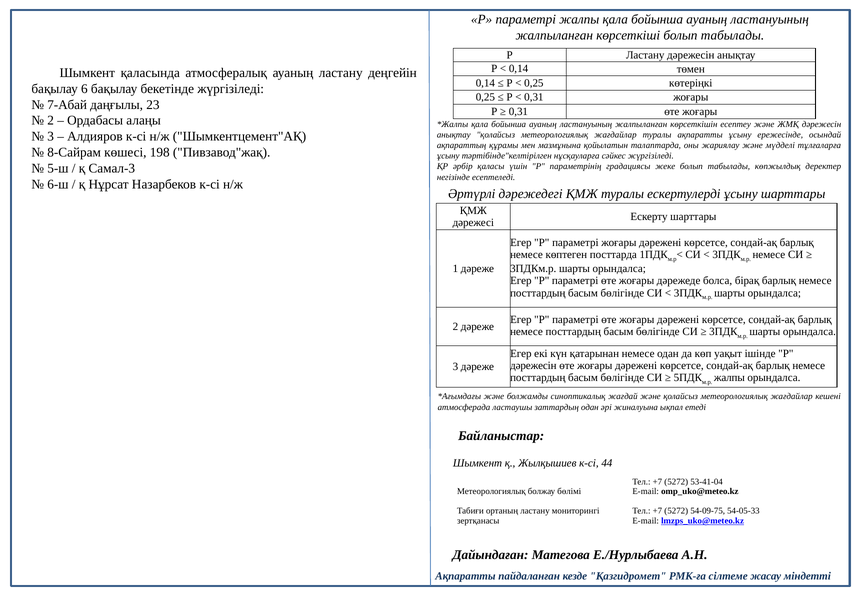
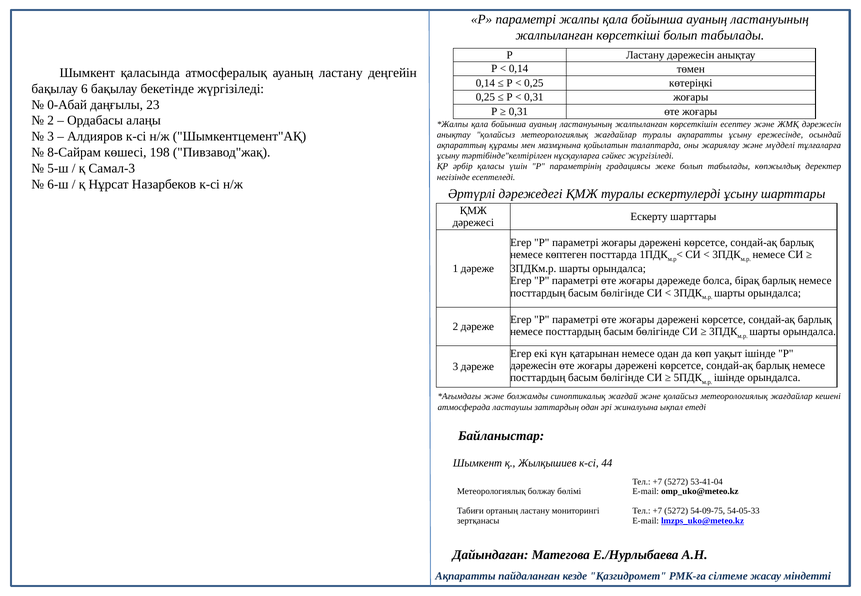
7-Абай: 7-Абай -> 0-Абай
жалпы at (729, 378): жалпы -> ішінде
